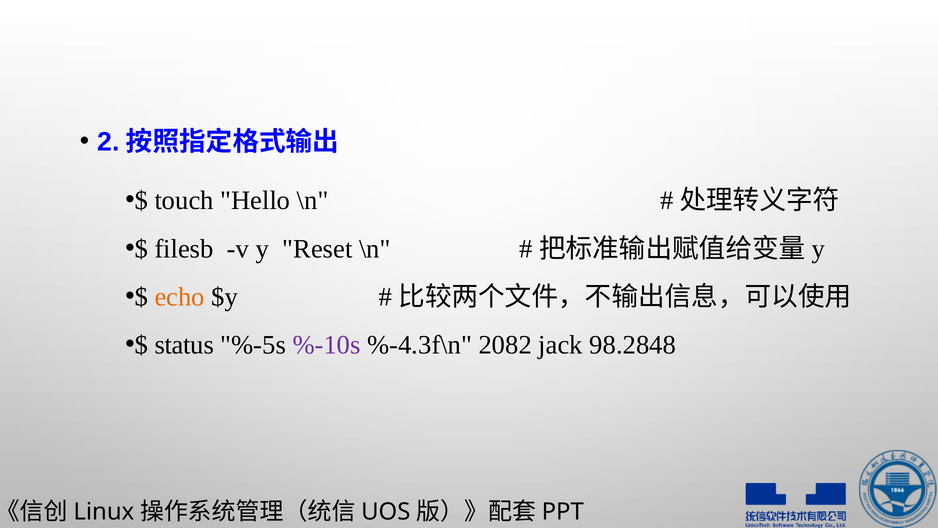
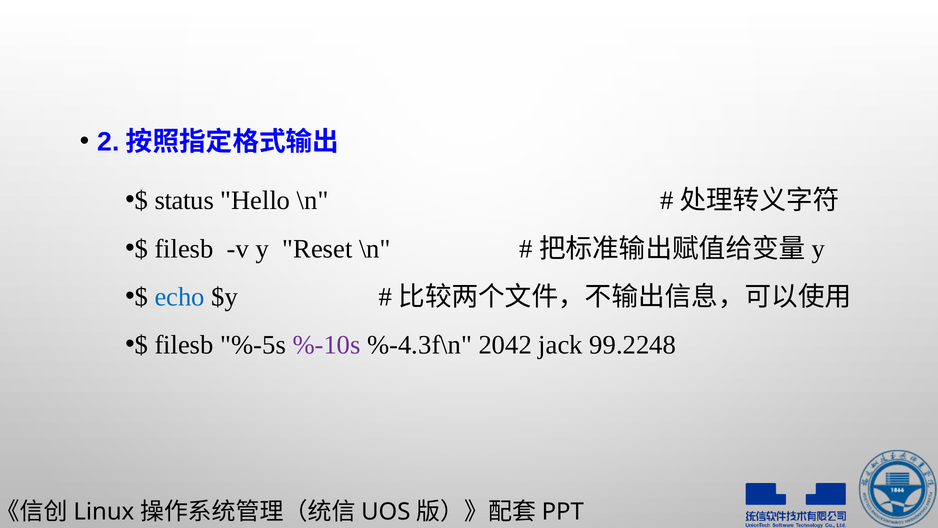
touch: touch -> status
echo colour: orange -> blue
status at (184, 345): status -> filesb
2082: 2082 -> 2042
98.2848: 98.2848 -> 99.2248
